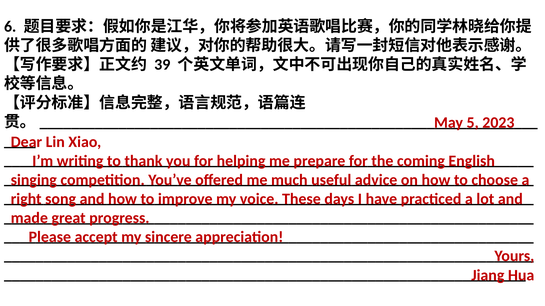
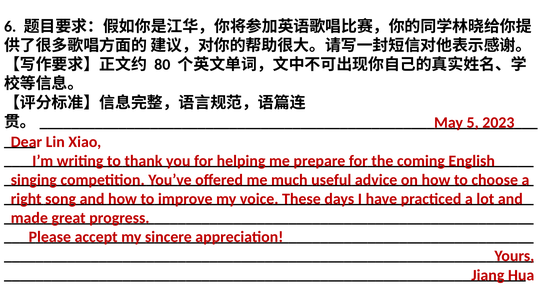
39: 39 -> 80
